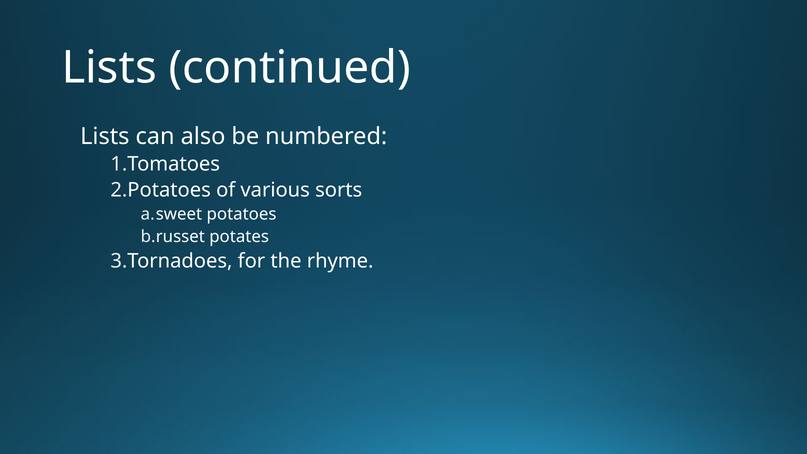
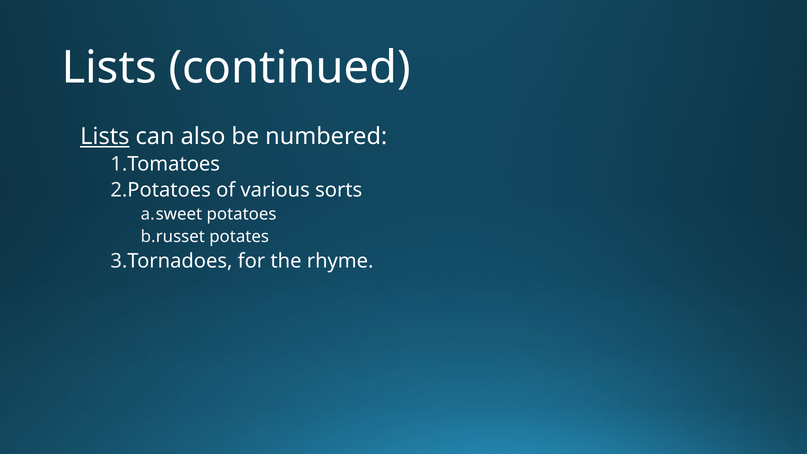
Lists at (105, 136) underline: none -> present
